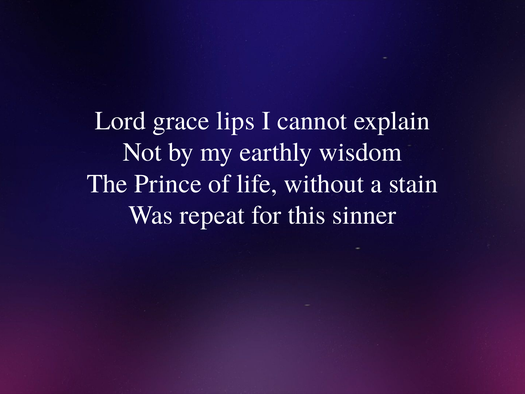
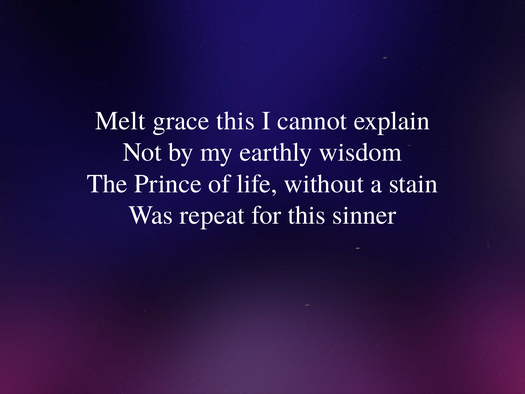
Lord: Lord -> Melt
grace lips: lips -> this
